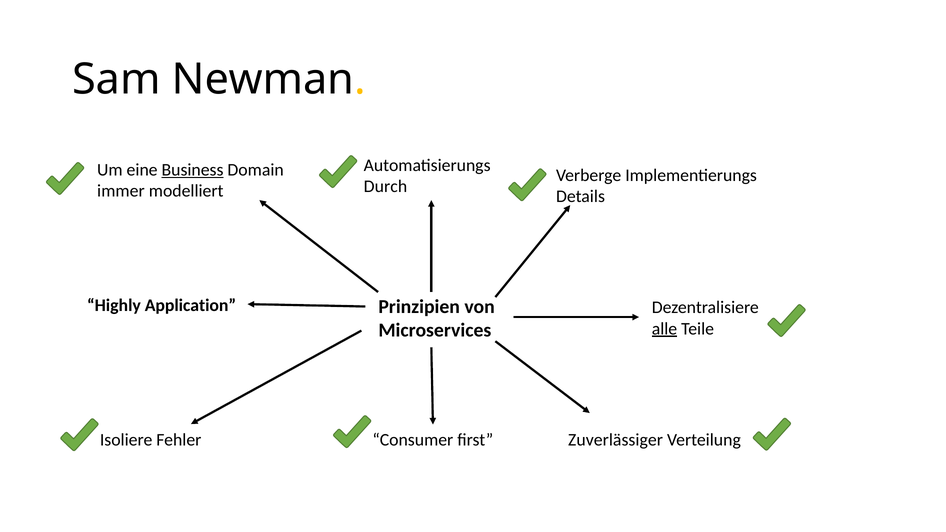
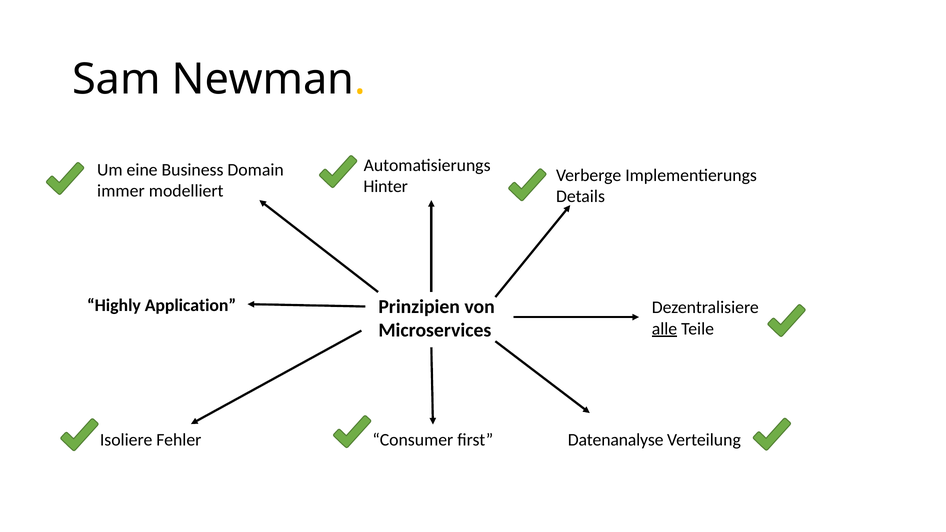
Business underline: present -> none
Durch: Durch -> Hinter
Zuverlässiger: Zuverlässiger -> Datenanalyse
